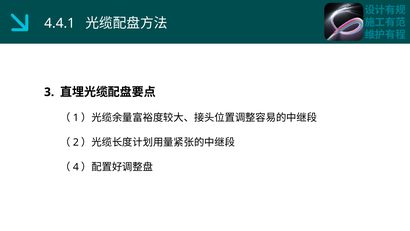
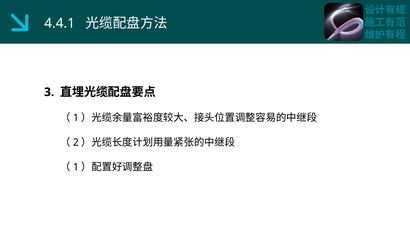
4 at (76, 167): 4 -> 1
